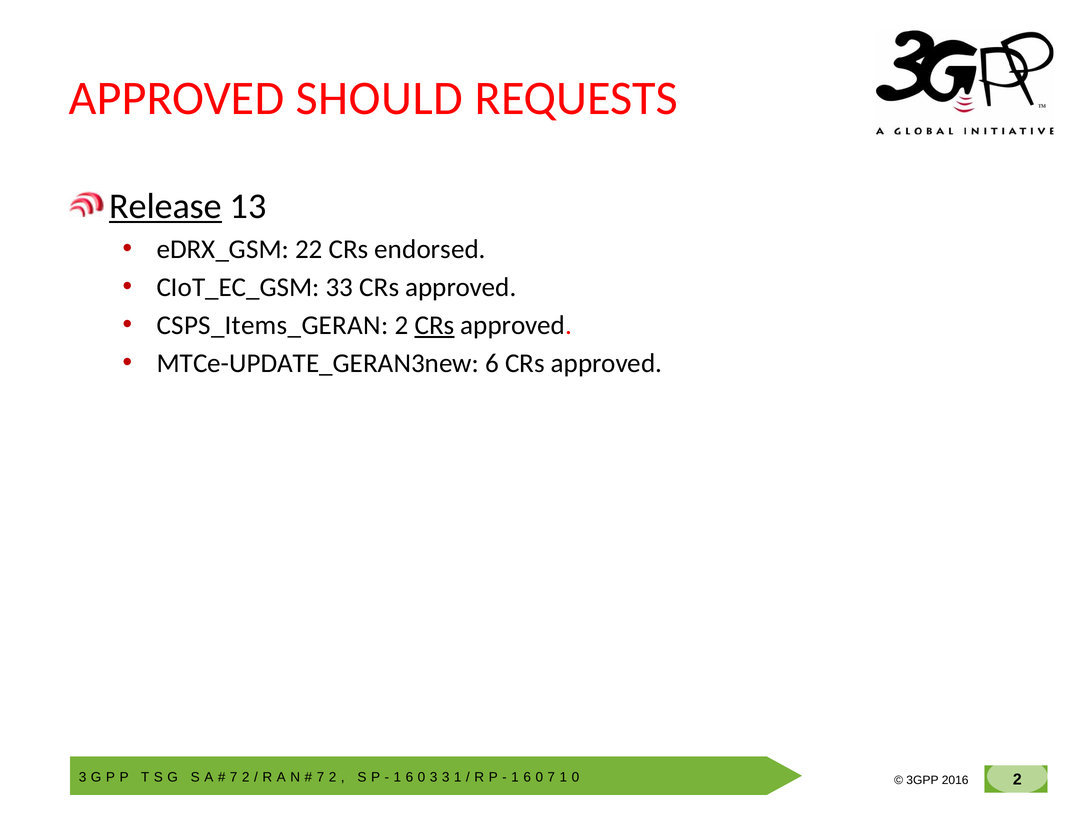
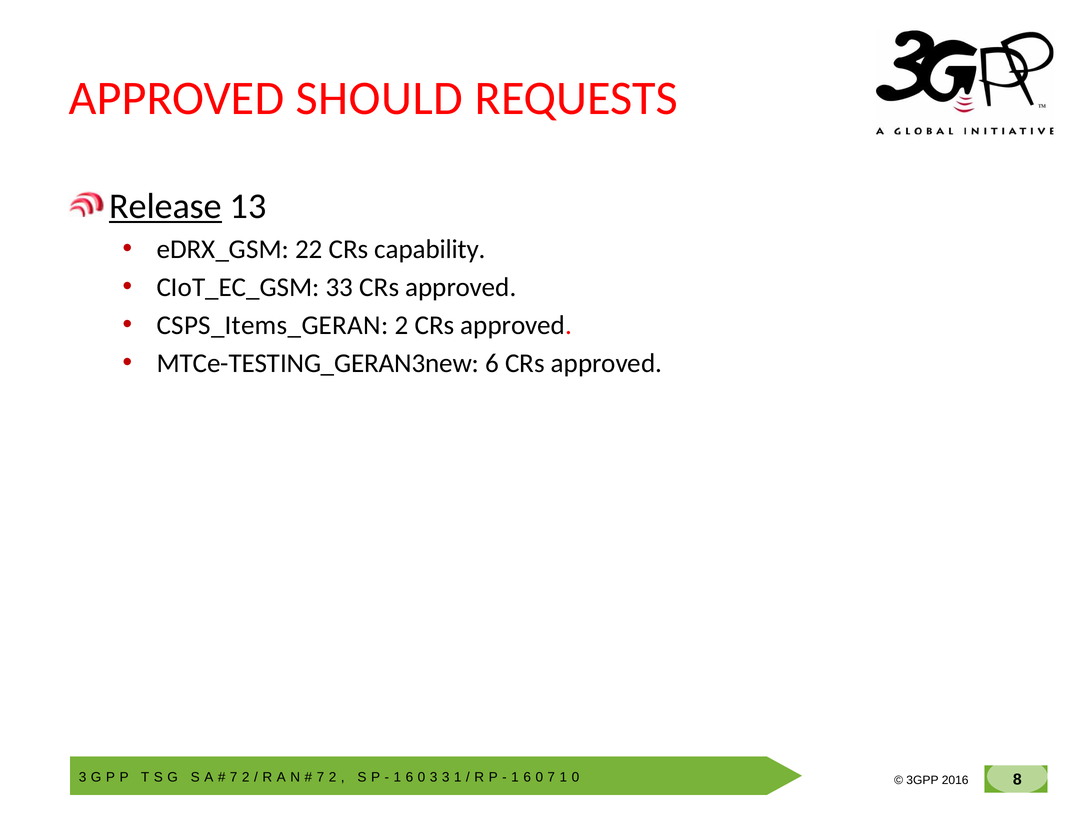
endorsed: endorsed -> capability
CRs at (434, 325) underline: present -> none
MTCe-UPDATE_GERAN3new: MTCe-UPDATE_GERAN3new -> MTCe-TESTING_GERAN3new
2 at (1017, 779): 2 -> 8
